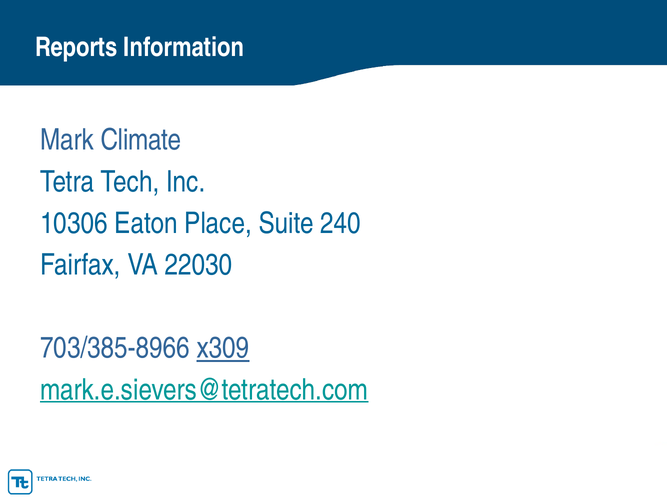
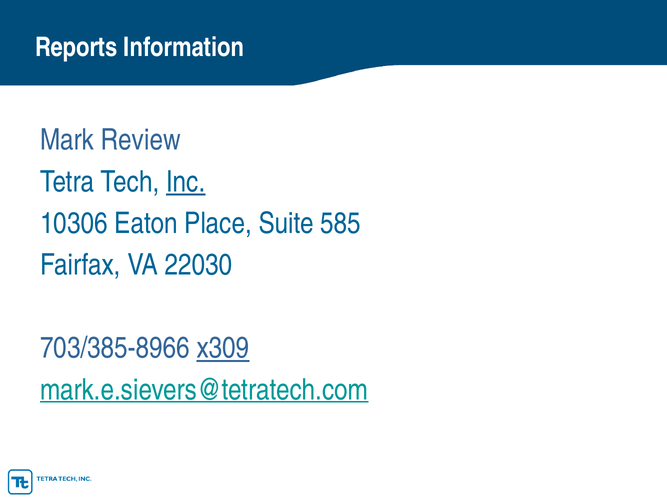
Climate: Climate -> Review
Inc underline: none -> present
240: 240 -> 585
